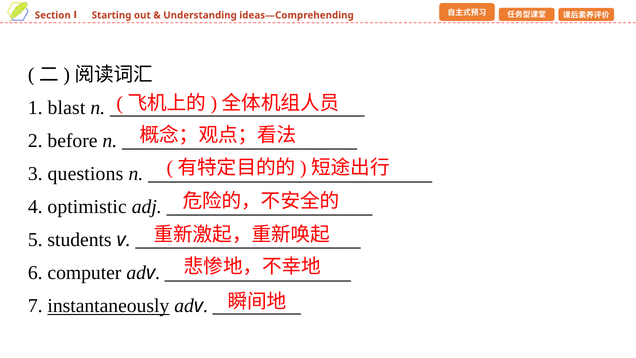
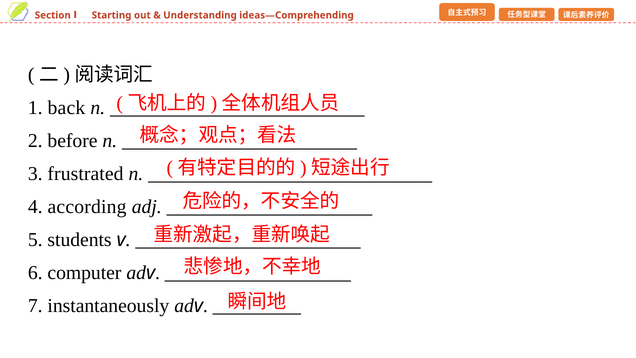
blast: blast -> back
questions: questions -> frustrated
optimistic: optimistic -> according
instantaneously underline: present -> none
